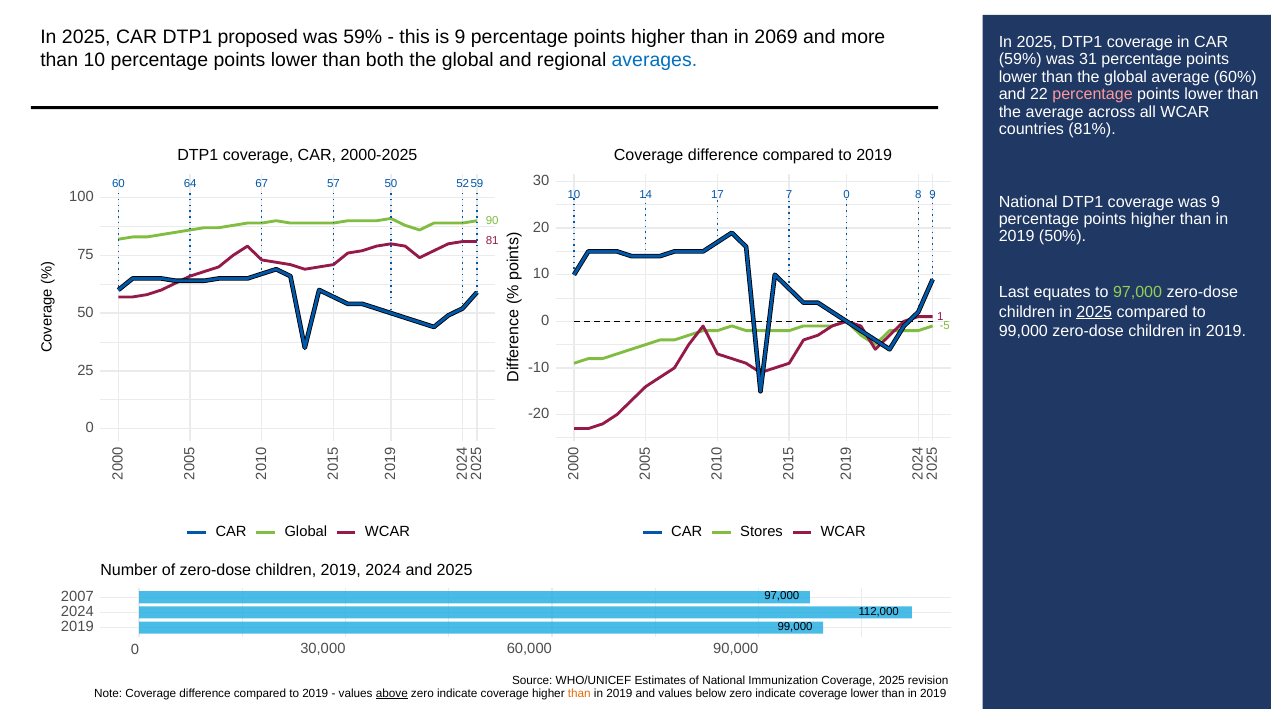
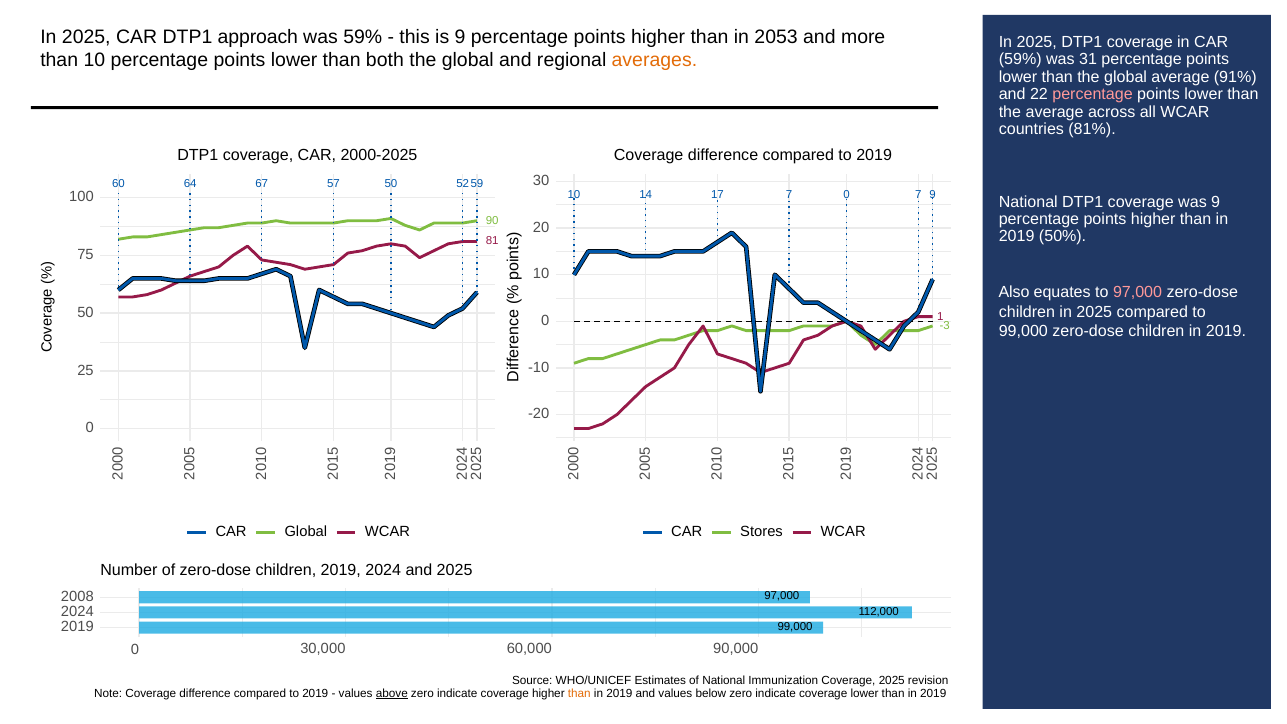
proposed: proposed -> approach
2069: 2069 -> 2053
averages colour: blue -> orange
60%: 60% -> 91%
0 8: 8 -> 7
Last: Last -> Also
97,000 at (1138, 293) colour: light green -> pink
2025 at (1094, 312) underline: present -> none
-5: -5 -> -3
2007: 2007 -> 2008
